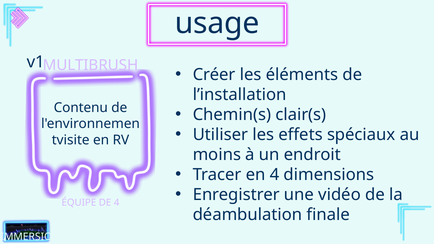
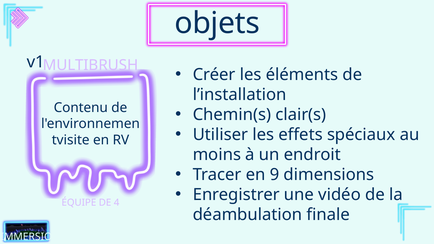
usage: usage -> objets
en 4: 4 -> 9
